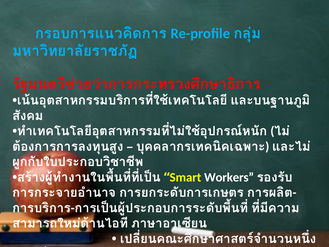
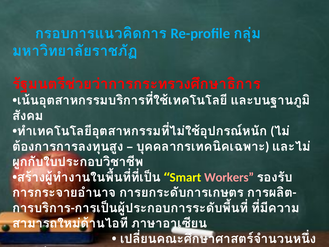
Workers colour: white -> pink
